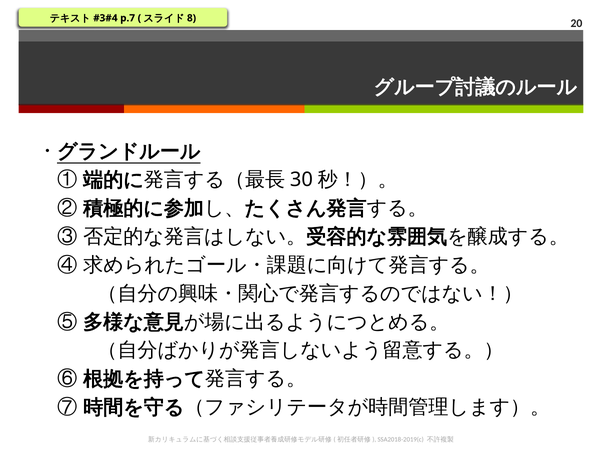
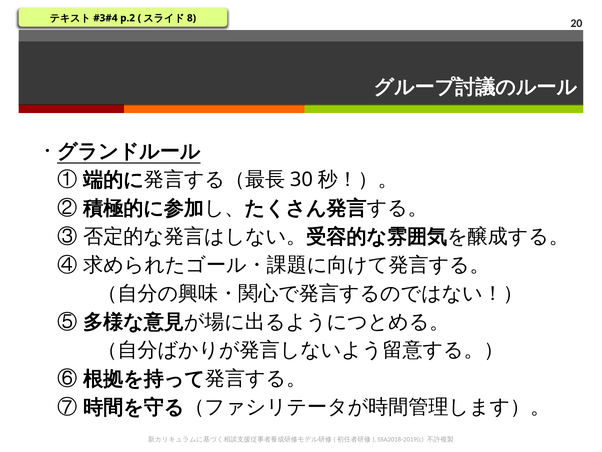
p.7: p.7 -> p.2
